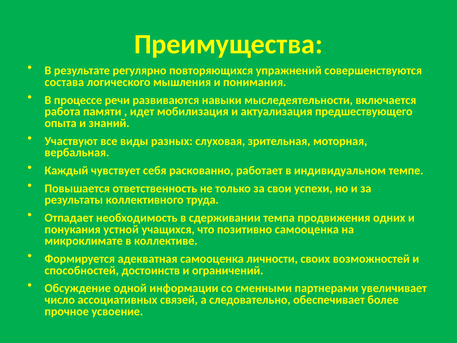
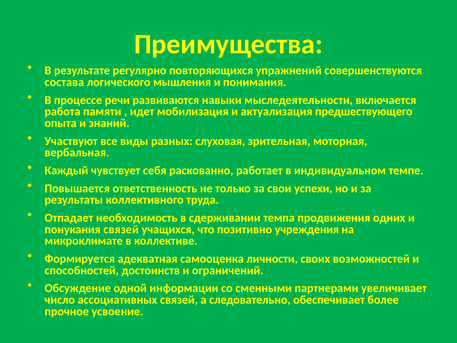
понукания устной: устной -> связей
позитивно самооценка: самооценка -> учреждения
